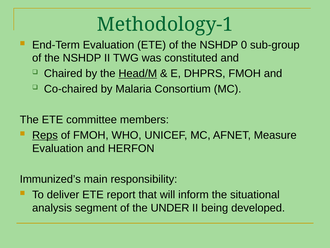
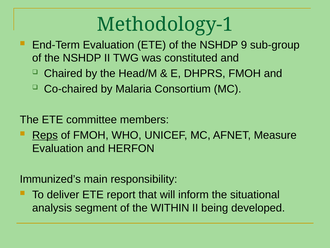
0: 0 -> 9
Head/M underline: present -> none
UNDER: UNDER -> WITHIN
